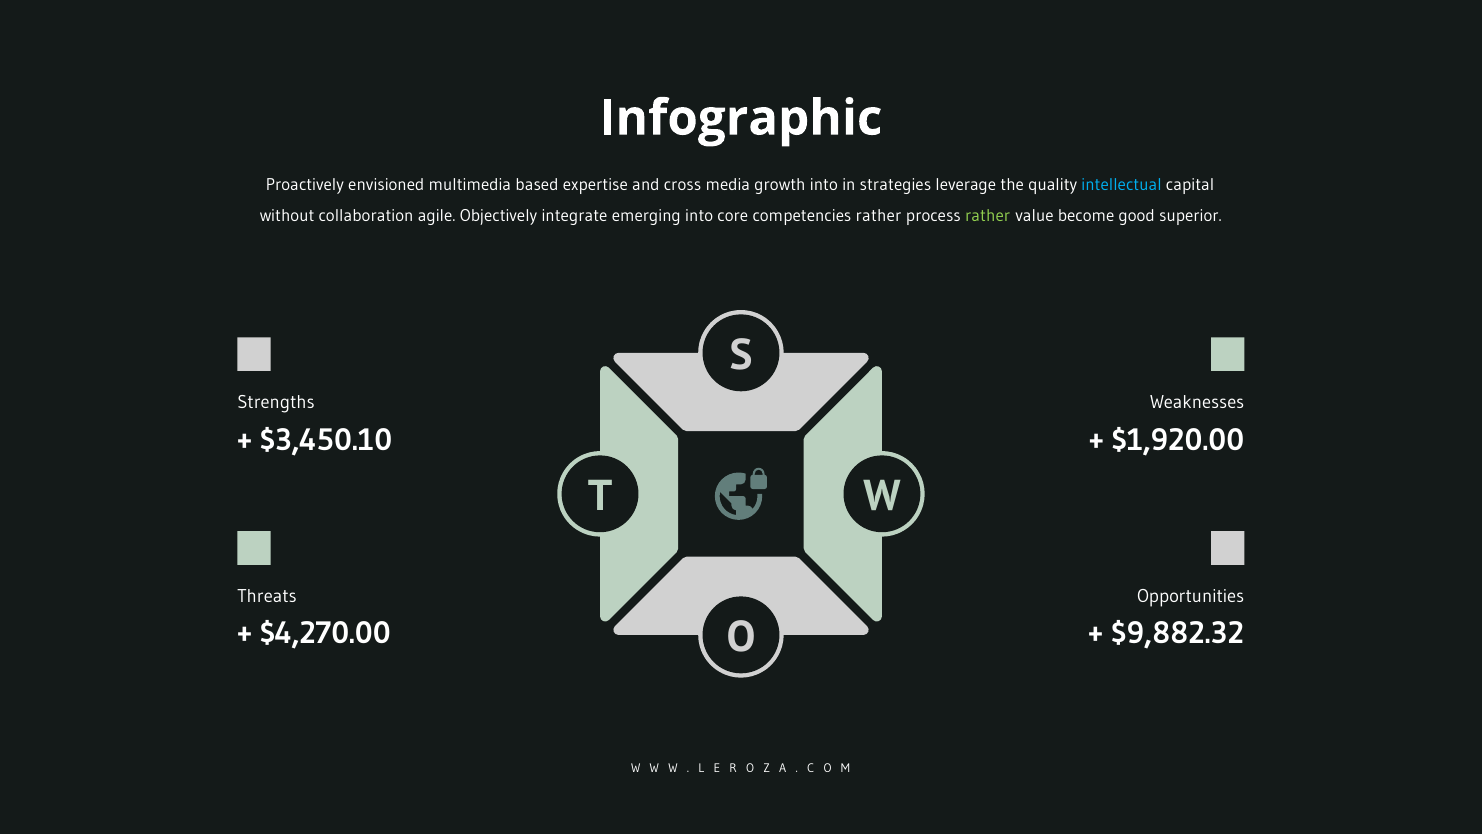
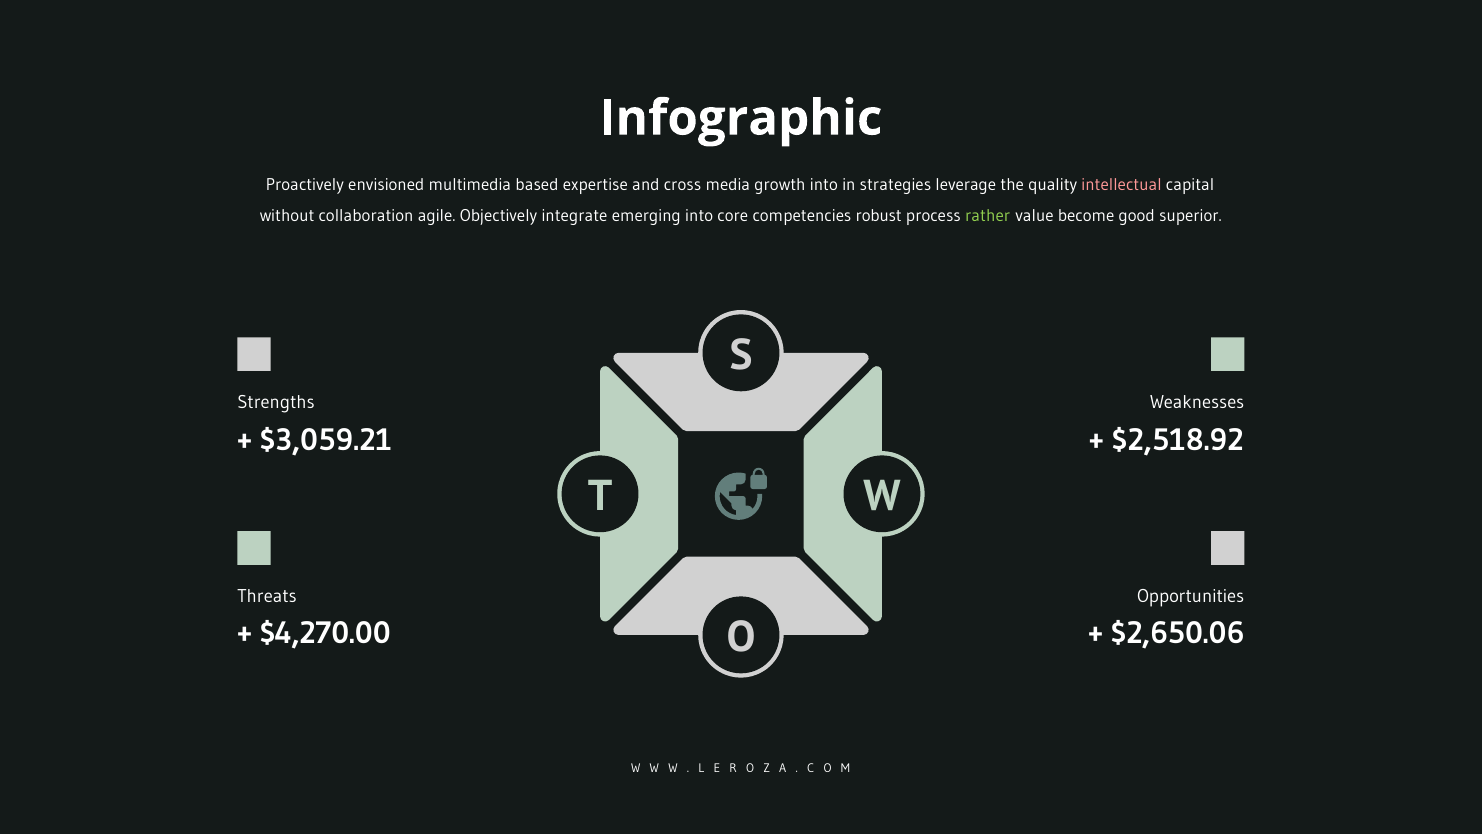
intellectual colour: light blue -> pink
competencies rather: rather -> robust
$3,450.10: $3,450.10 -> $3,059.21
$1,920.00: $1,920.00 -> $2,518.92
$9,882.32: $9,882.32 -> $2,650.06
